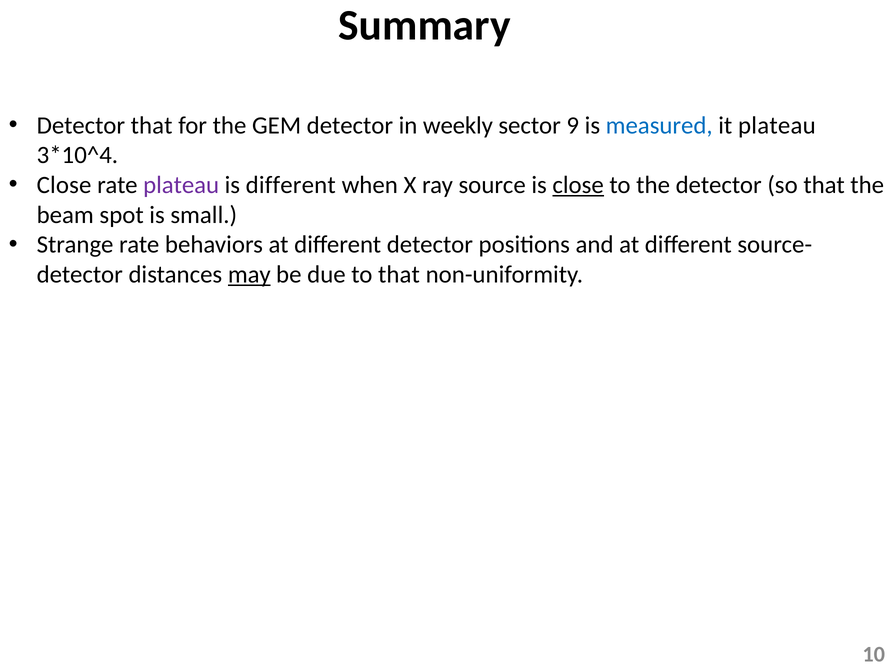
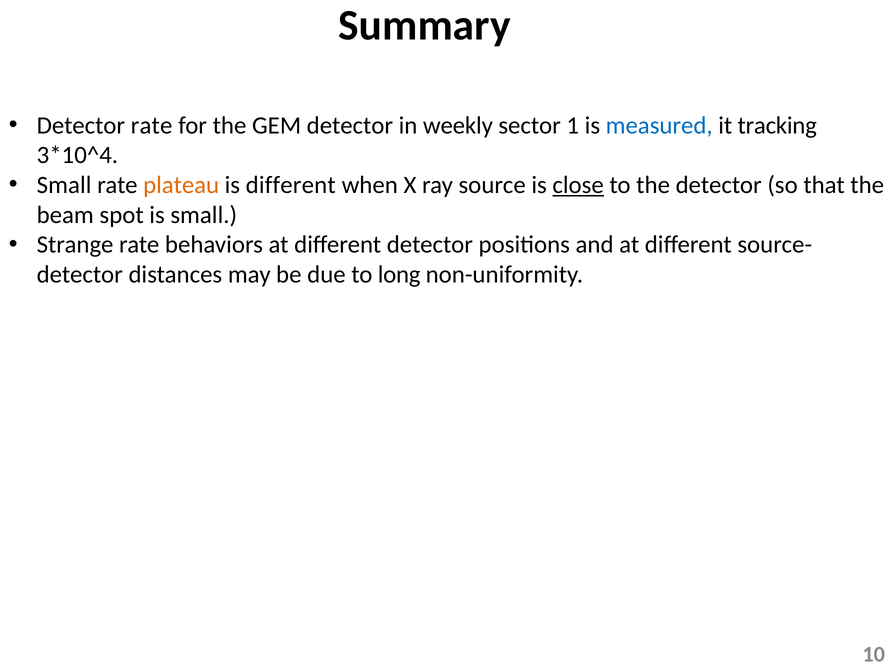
Detector that: that -> rate
9: 9 -> 1
it plateau: plateau -> tracking
Close at (64, 185): Close -> Small
plateau at (181, 185) colour: purple -> orange
may underline: present -> none
to that: that -> long
